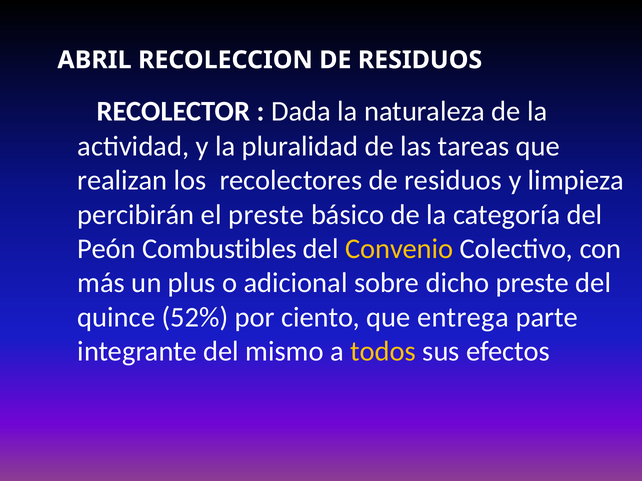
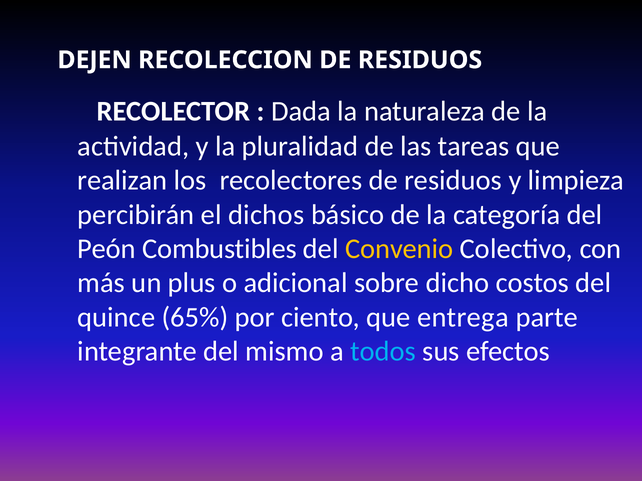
ABRIL: ABRIL -> DEJEN
el preste: preste -> dichos
dicho preste: preste -> costos
52%: 52% -> 65%
todos colour: yellow -> light blue
